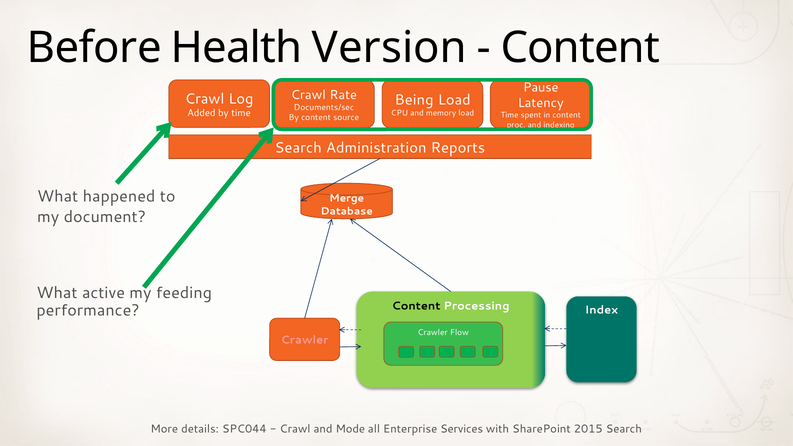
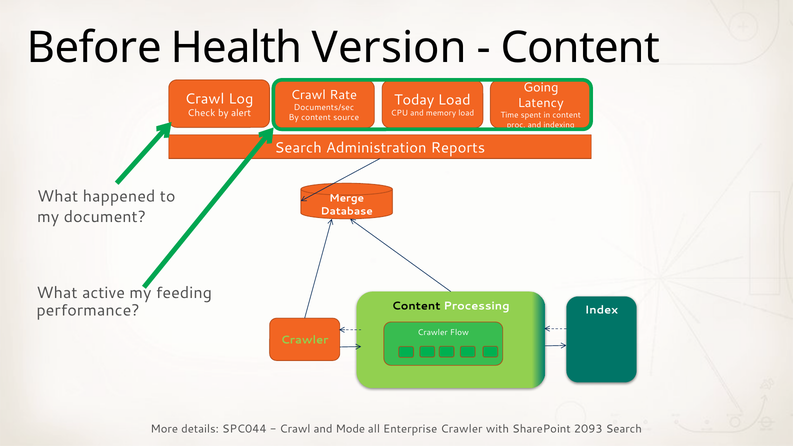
Pause: Pause -> Going
Being: Being -> Today
Added: Added -> Check
by time: time -> alert
Crawler at (305, 340) colour: pink -> light green
Enterprise Services: Services -> Crawler
2015: 2015 -> 2093
